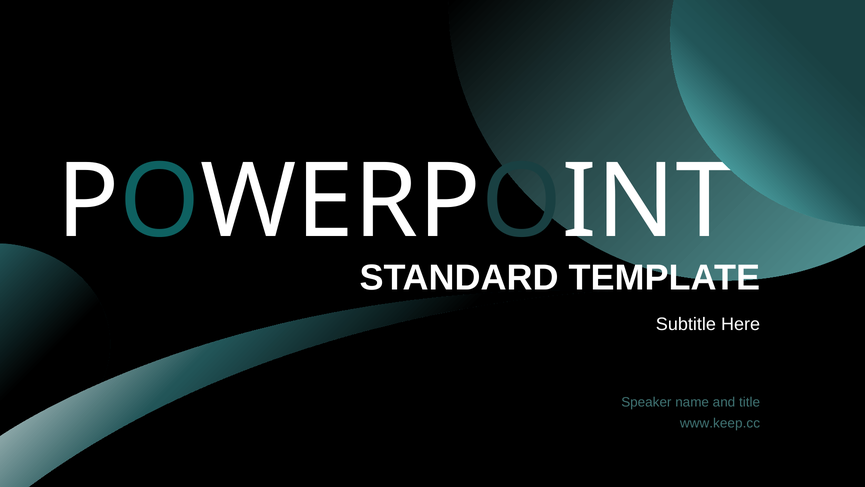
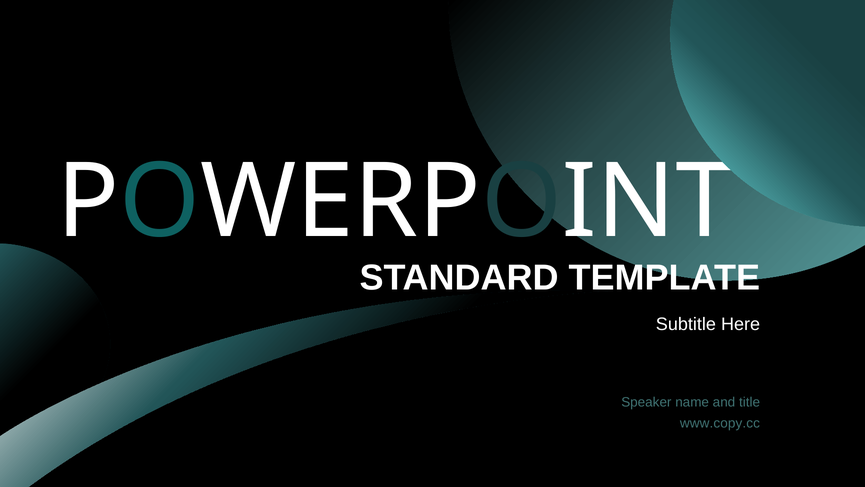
www.keep.cc: www.keep.cc -> www.copy.cc
